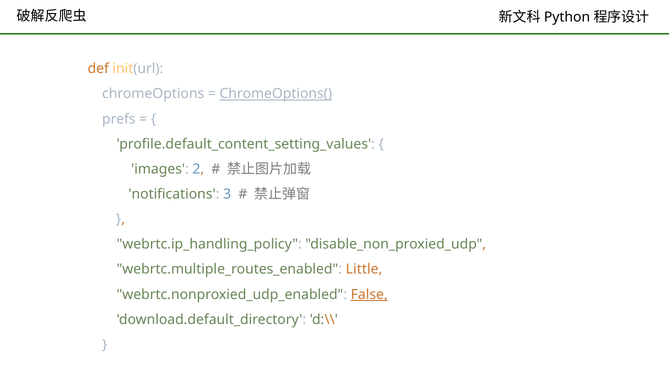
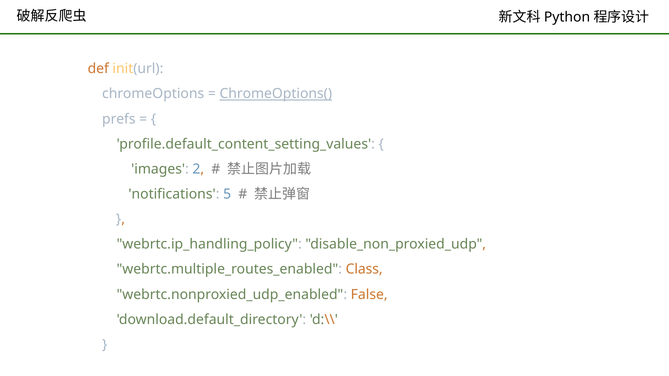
3: 3 -> 5
Little: Little -> Class
False underline: present -> none
